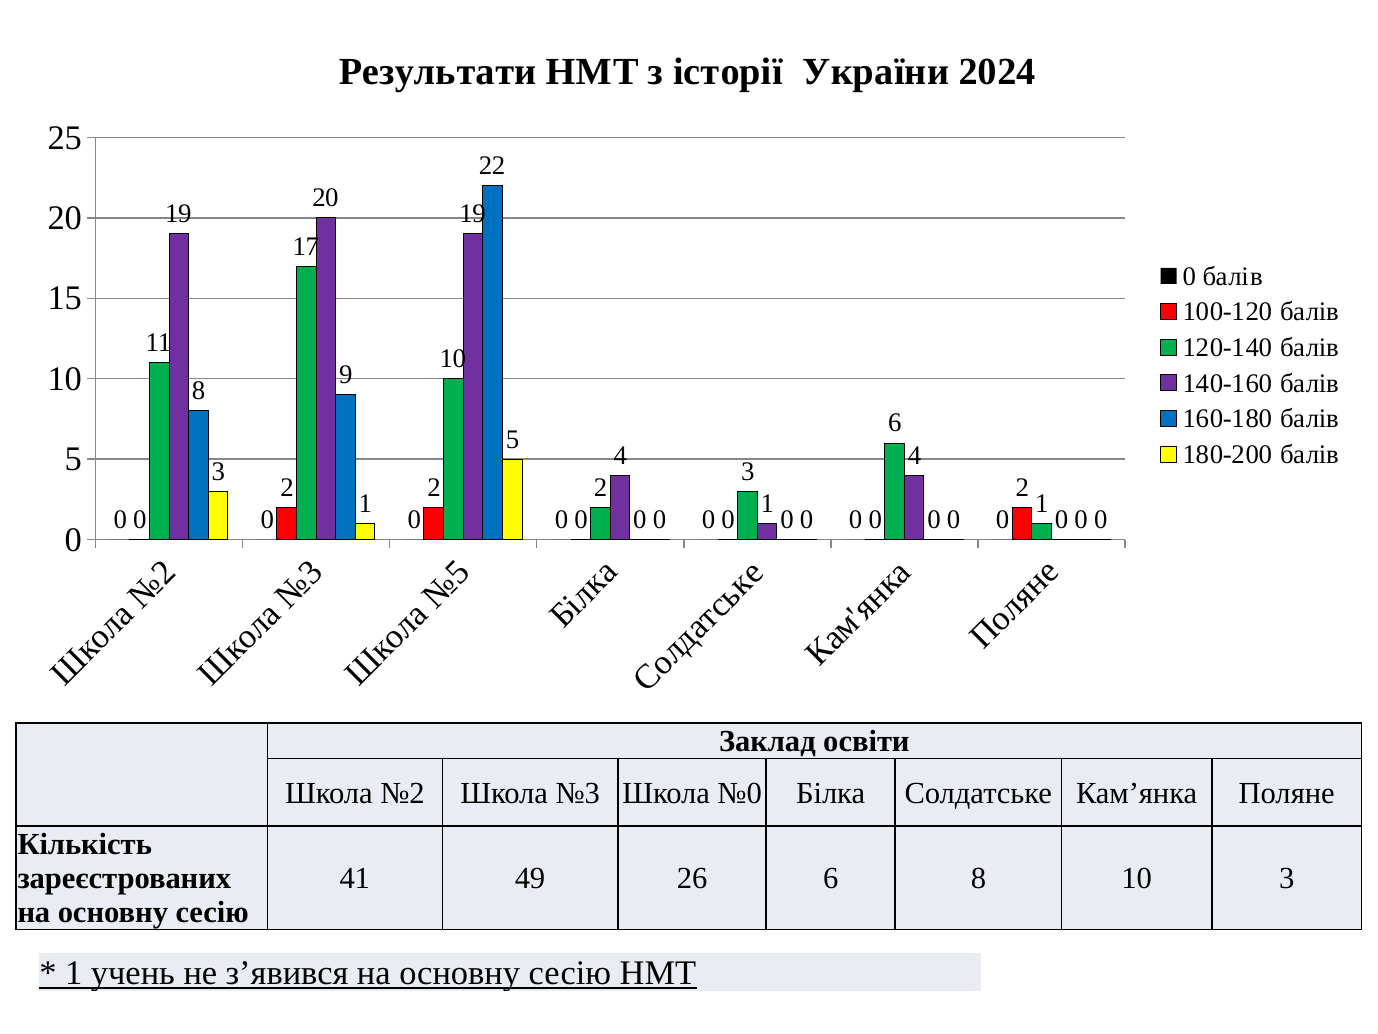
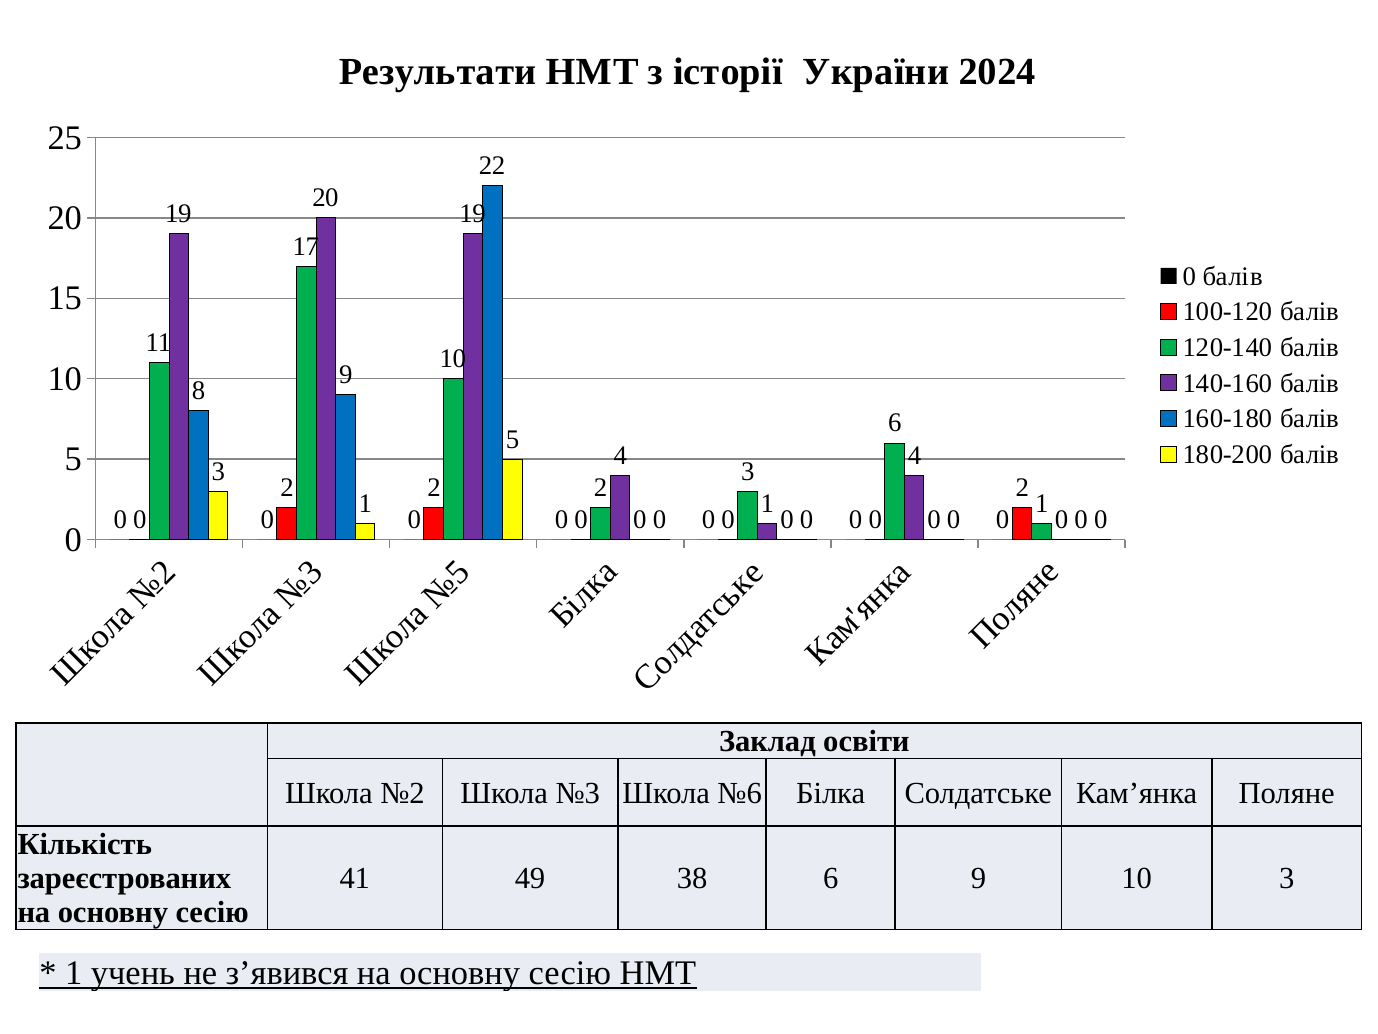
№0: №0 -> №6
26: 26 -> 38
6 8: 8 -> 9
